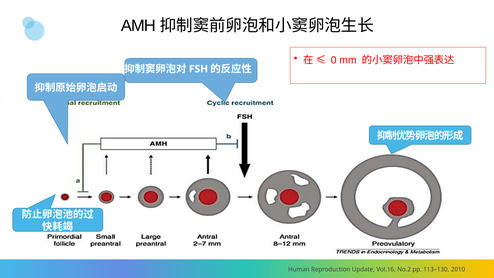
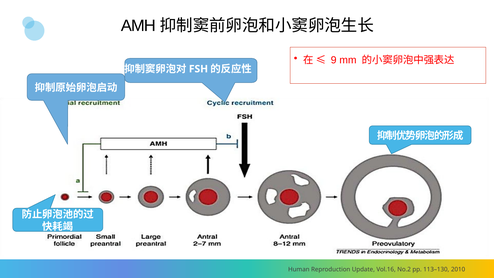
0: 0 -> 9
